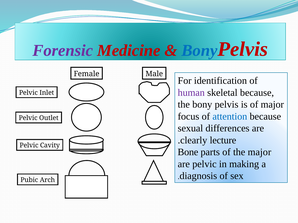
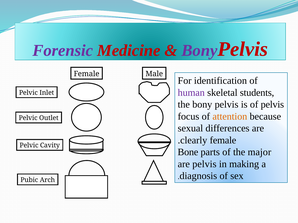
Bony at (199, 51) colour: blue -> purple
skeletal because: because -> students
of major: major -> pelvis
attention colour: blue -> orange
clearly lecture: lecture -> female
are pelvic: pelvic -> pelvis
